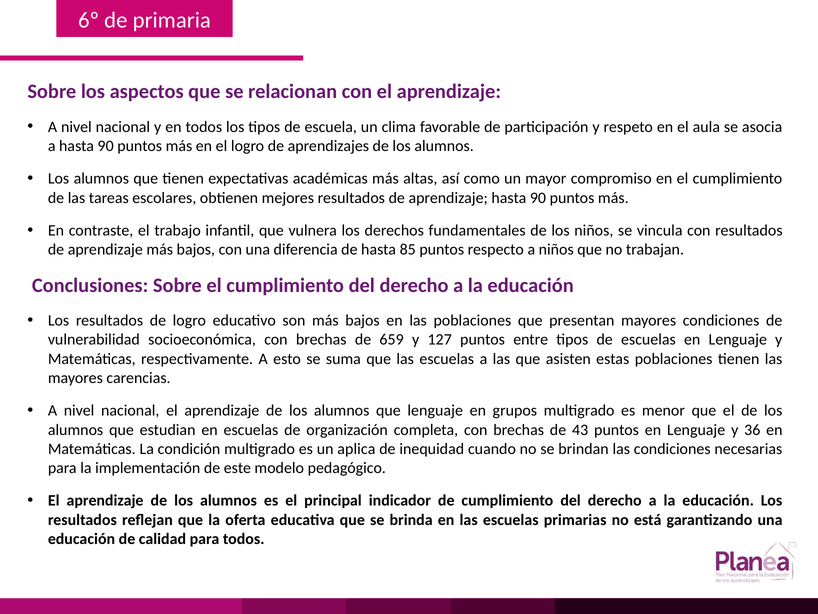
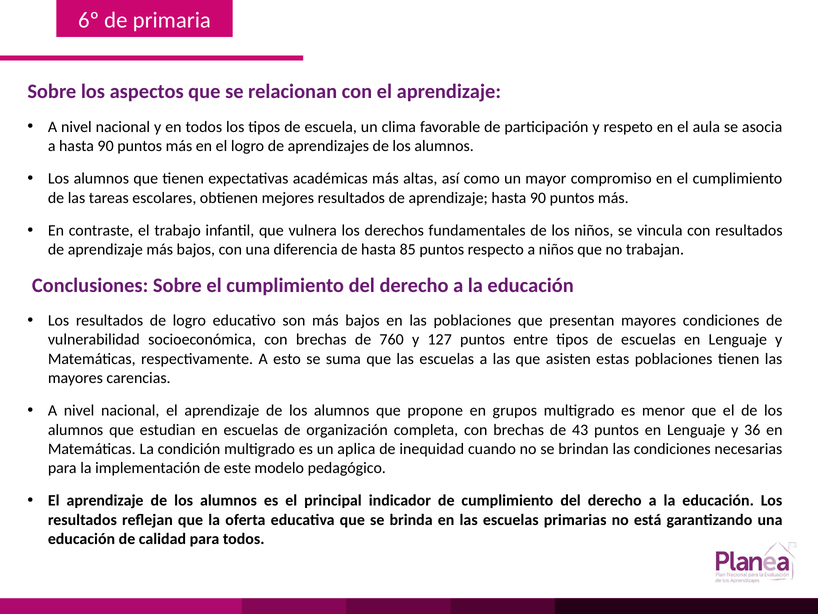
659: 659 -> 760
que lenguaje: lenguaje -> propone
